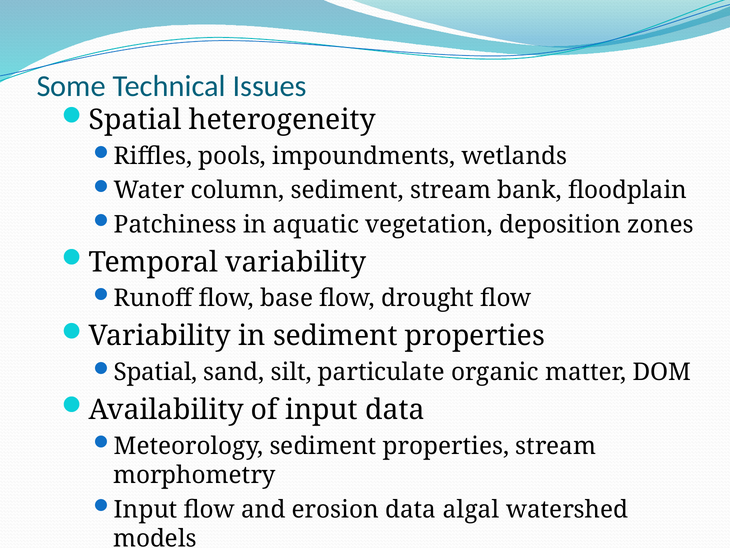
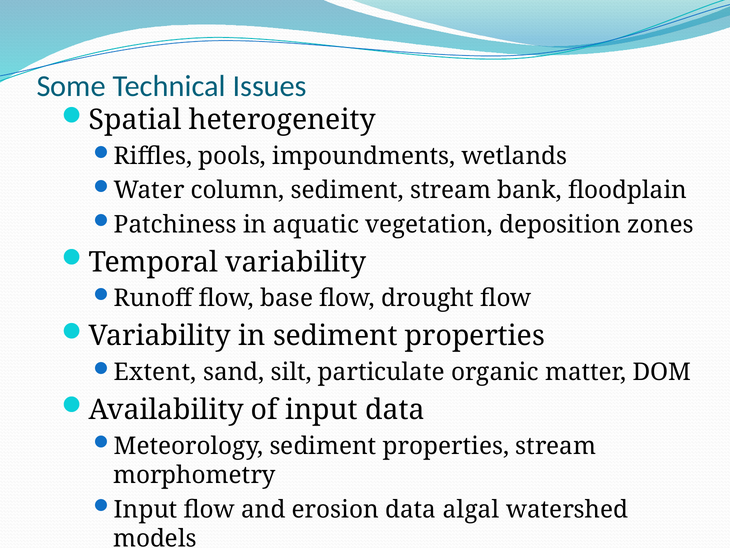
Spatial at (155, 372): Spatial -> Extent
